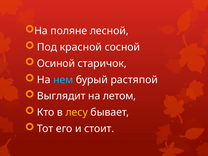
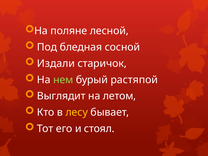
красной: красной -> бледная
Осиной: Осиной -> Издали
нем colour: light blue -> light green
стоит: стоит -> стоял
